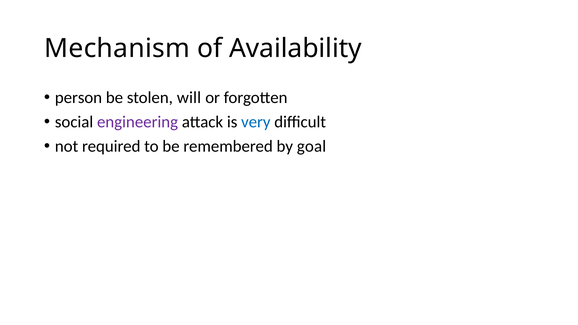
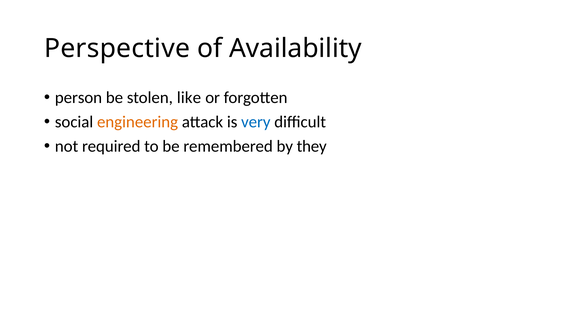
Mechanism: Mechanism -> Perspective
will: will -> like
engineering colour: purple -> orange
goal: goal -> they
